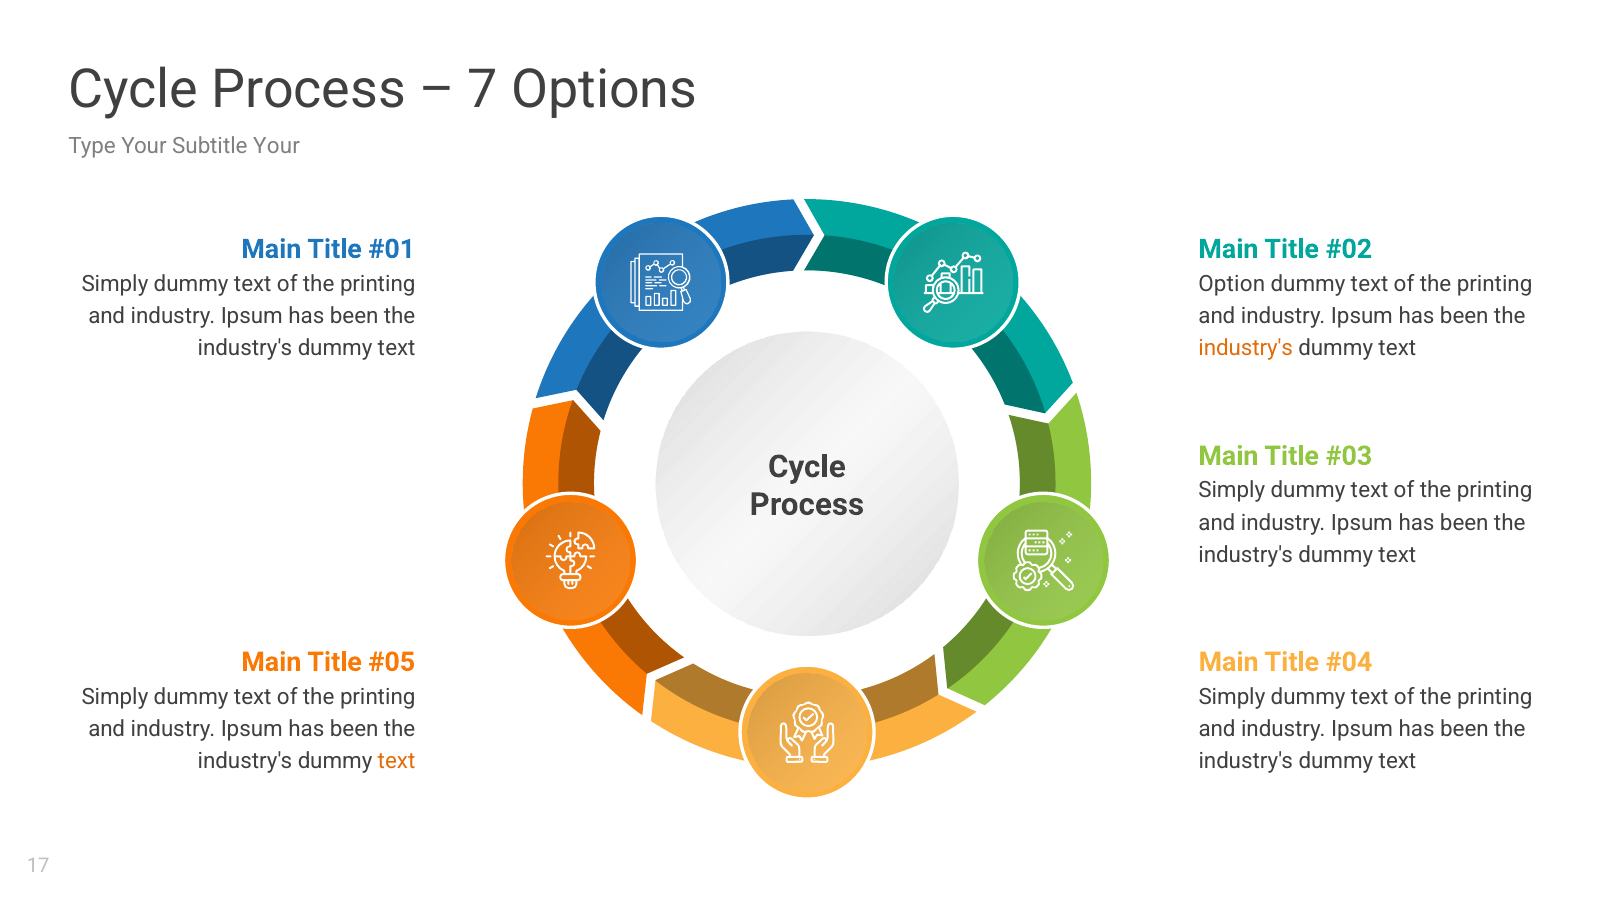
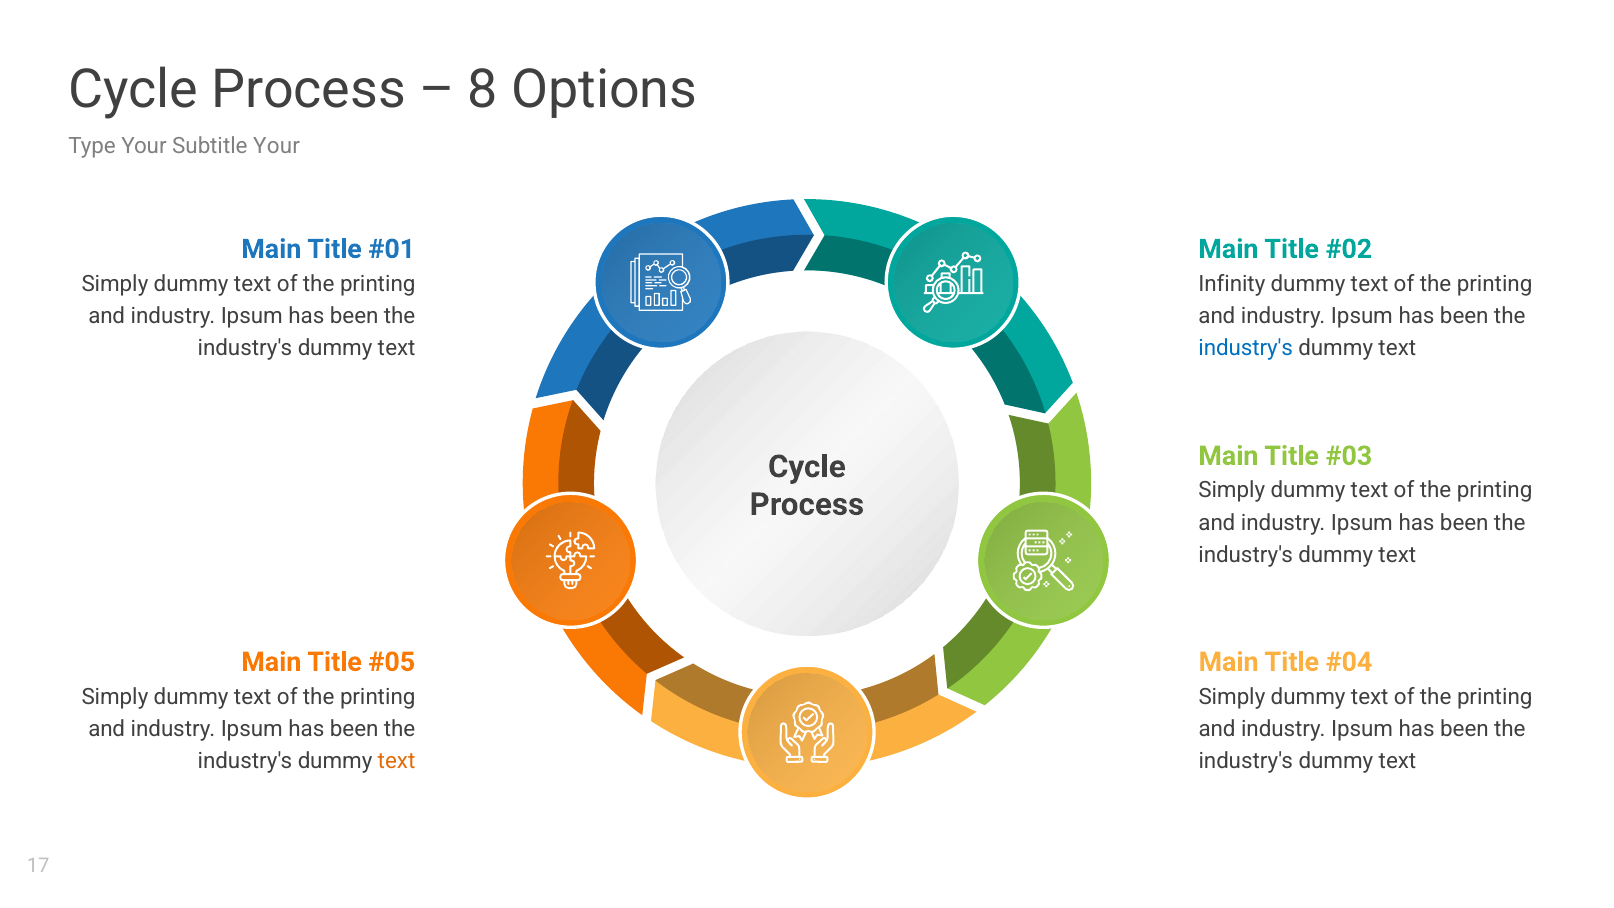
7: 7 -> 8
Option: Option -> Infinity
industry's at (1246, 348) colour: orange -> blue
